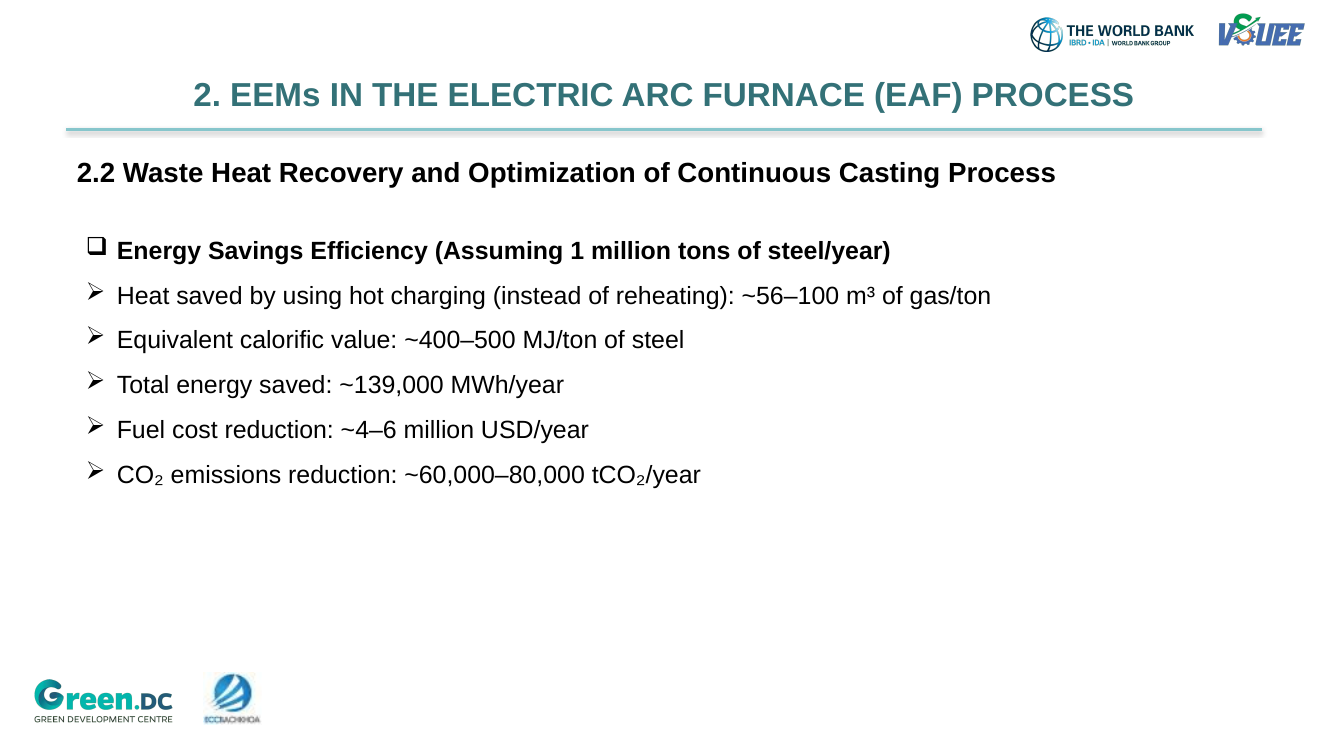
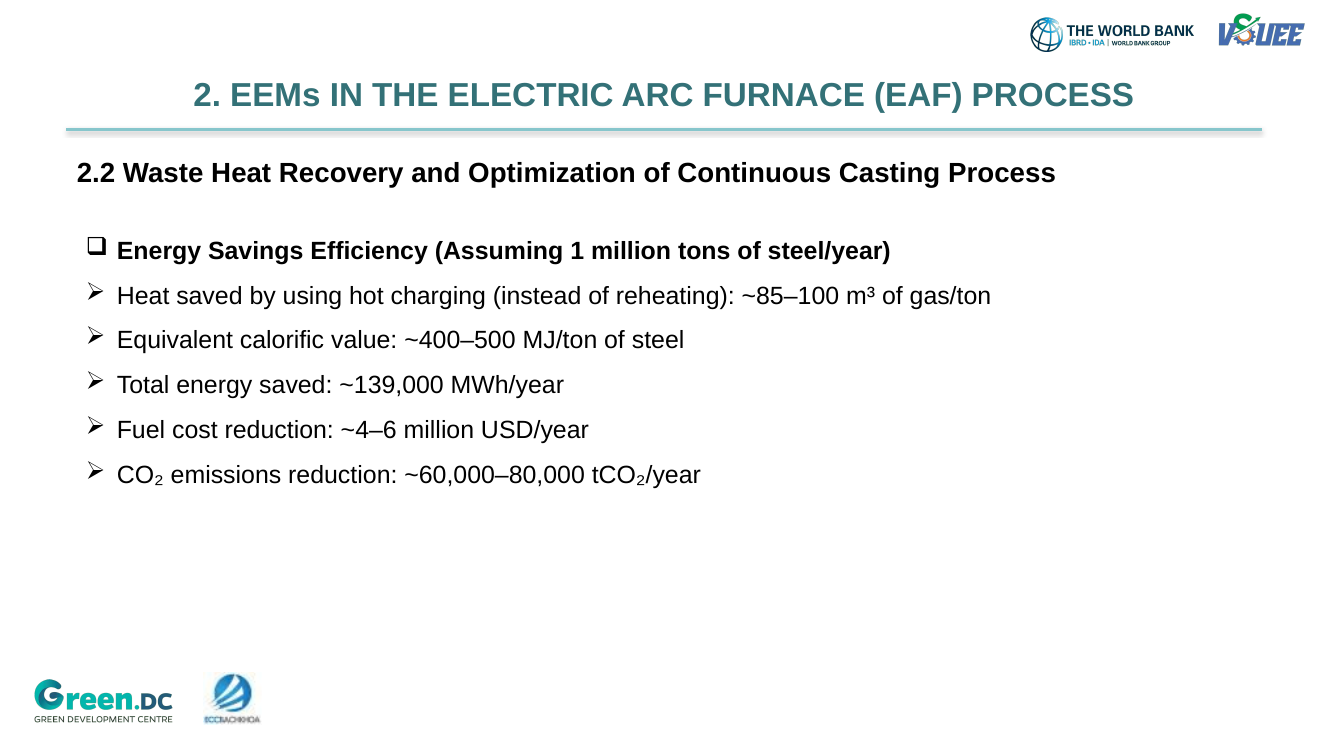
~56–100: ~56–100 -> ~85–100
